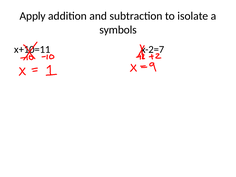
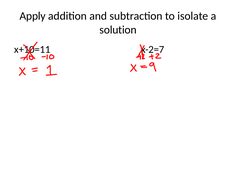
symbols: symbols -> solution
